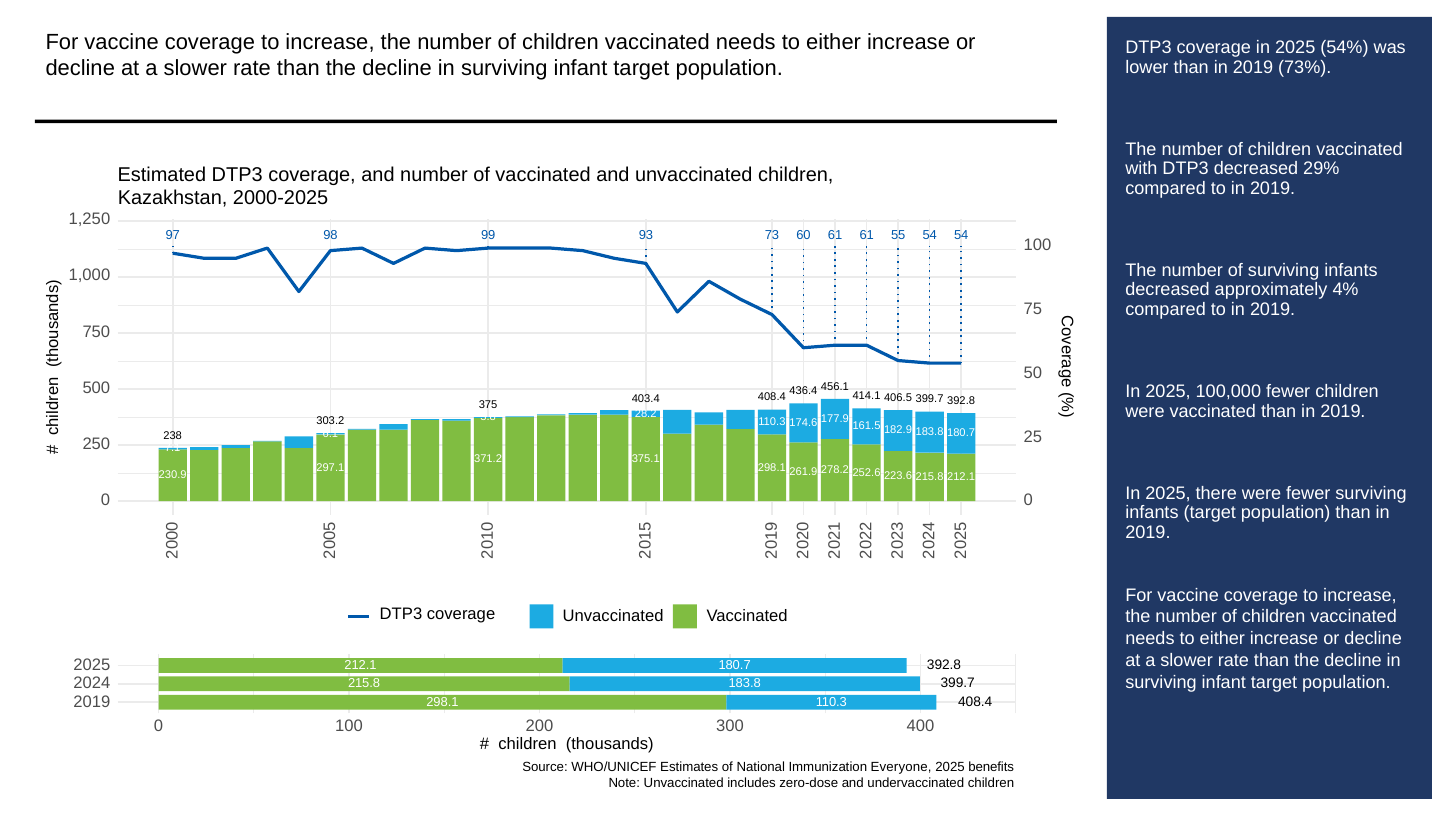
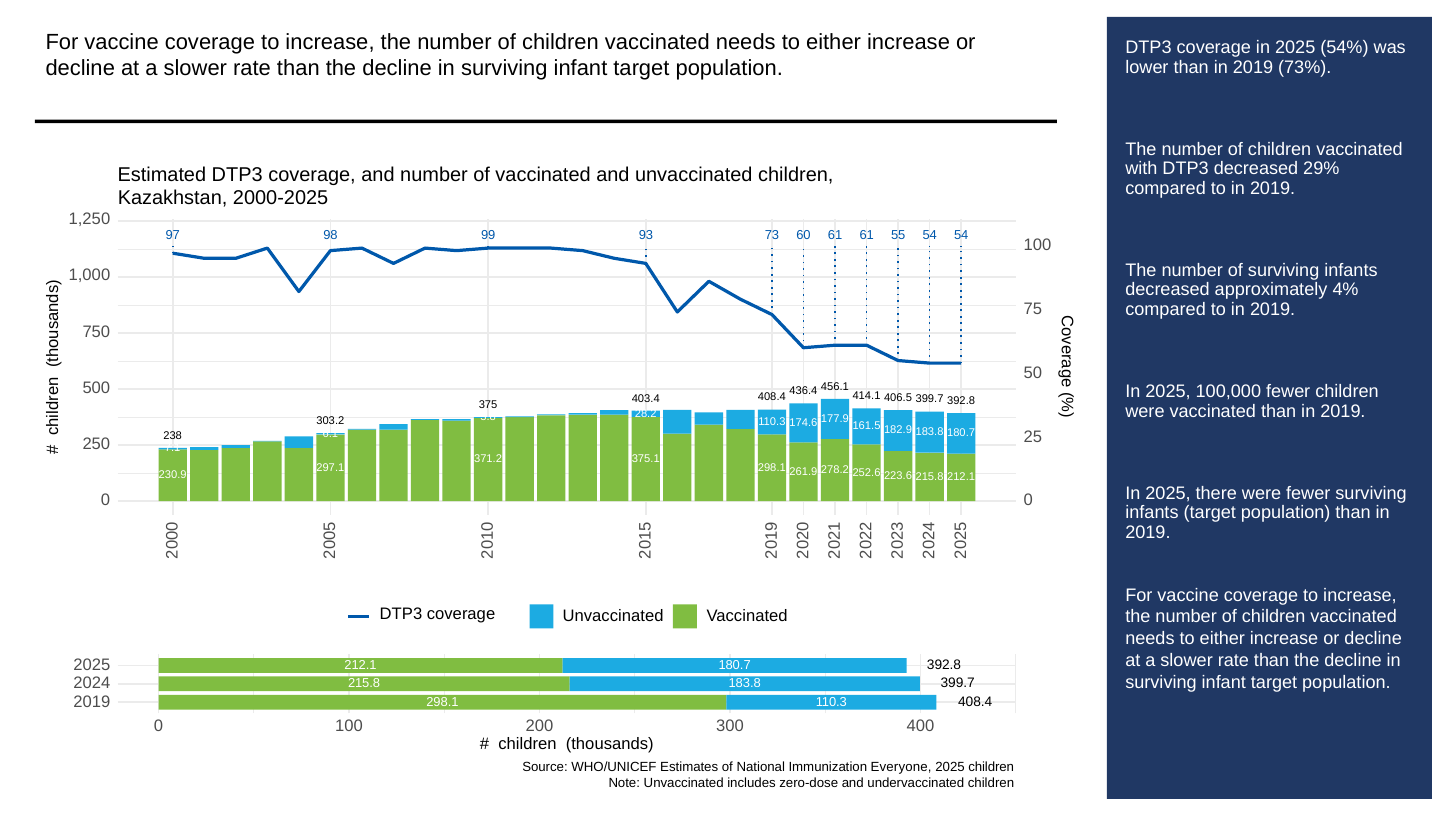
2025 benefits: benefits -> children
